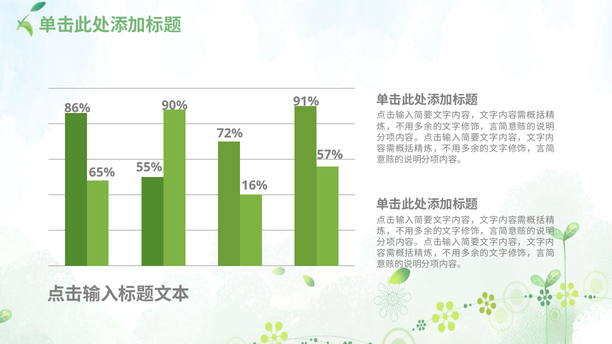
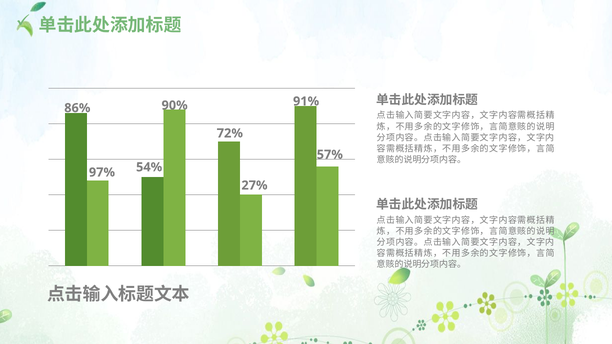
55%: 55% -> 54%
65%: 65% -> 97%
16%: 16% -> 27%
